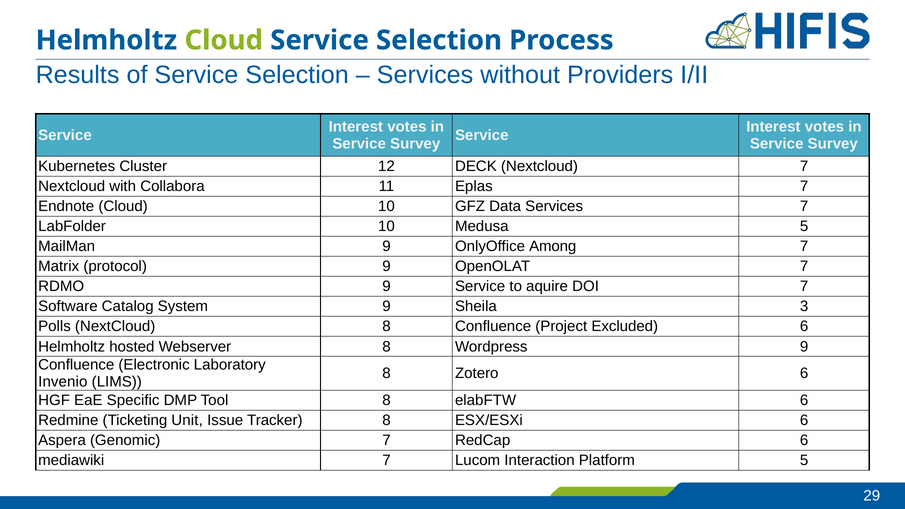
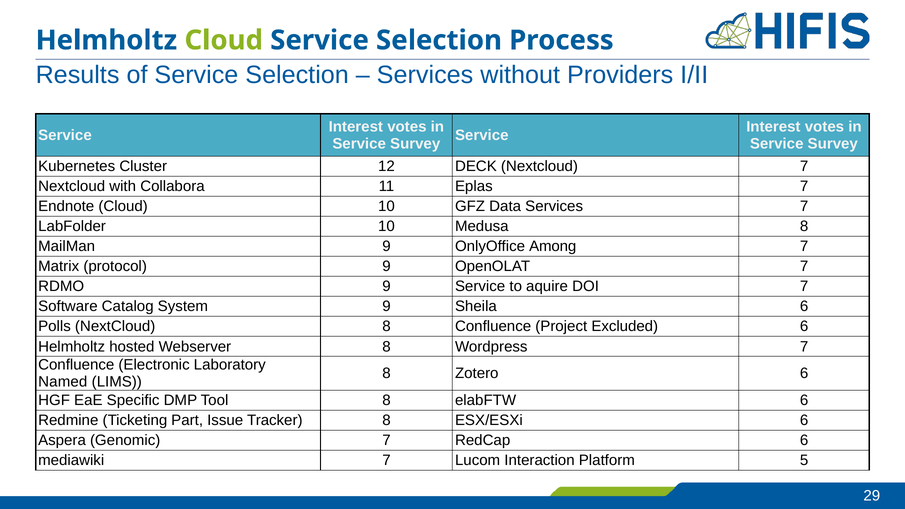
Medusa 5: 5 -> 8
Sheila 3: 3 -> 6
Wordpress 9: 9 -> 7
Invenio: Invenio -> Named
Unit: Unit -> Part
